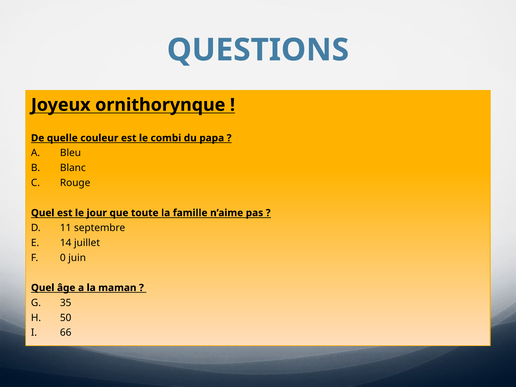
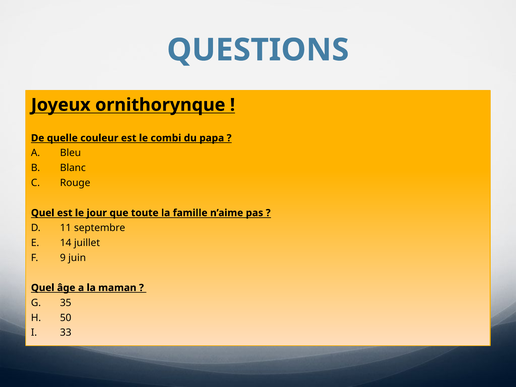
0: 0 -> 9
66: 66 -> 33
